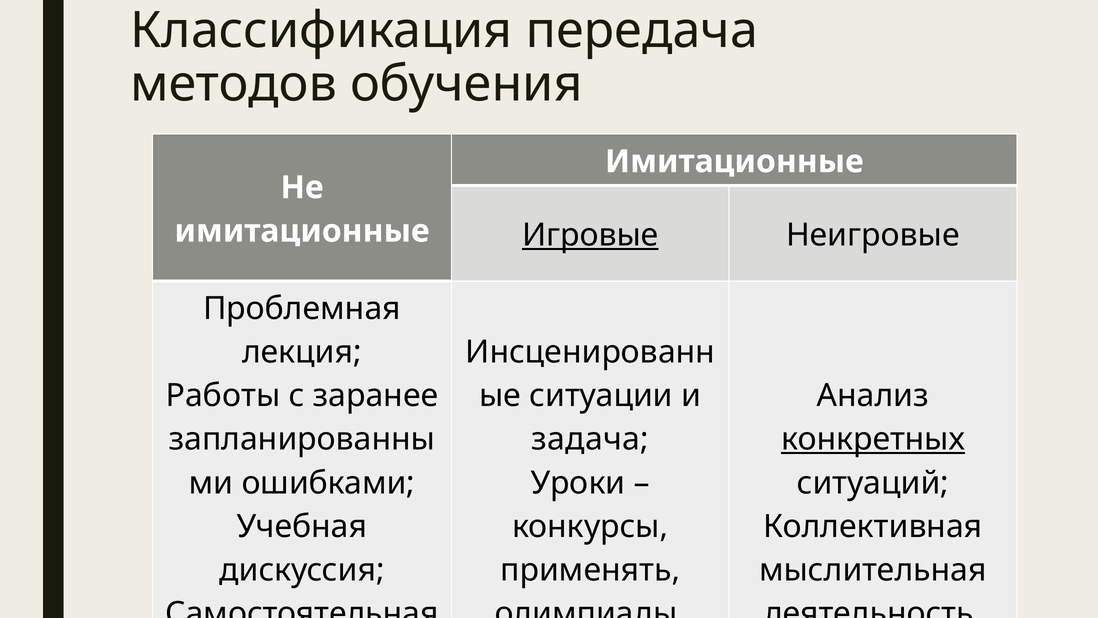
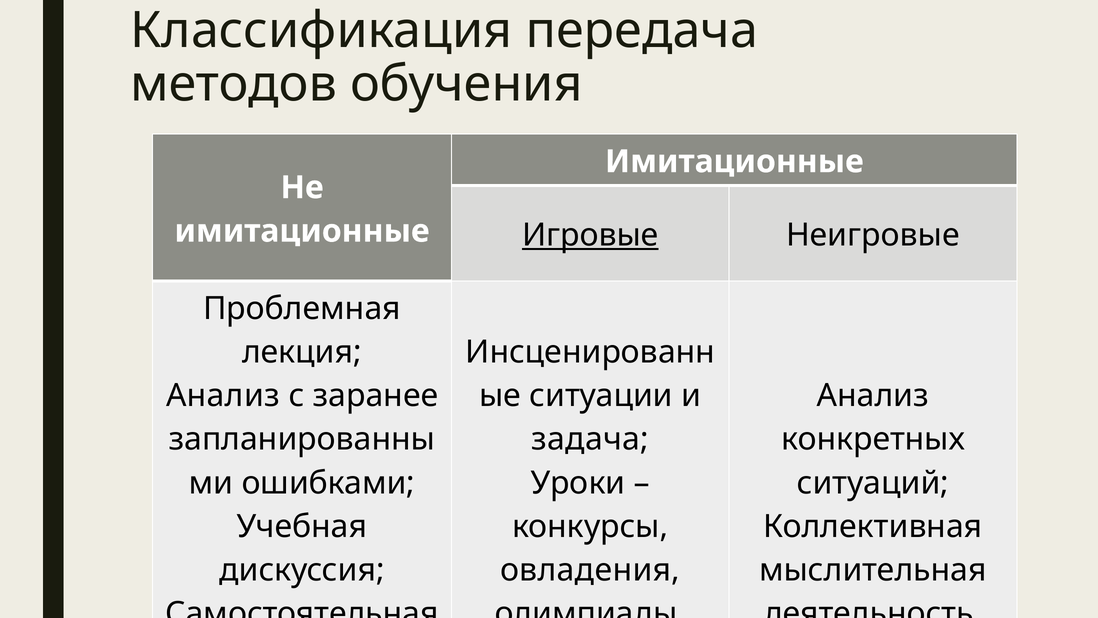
Работы at (223, 396): Работы -> Анализ
конкретных underline: present -> none
применять: применять -> овладения
